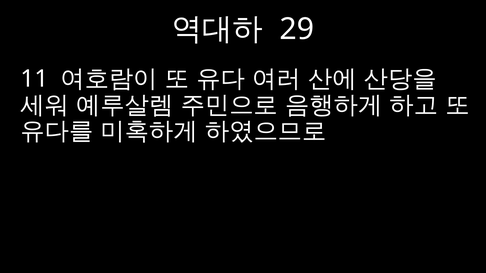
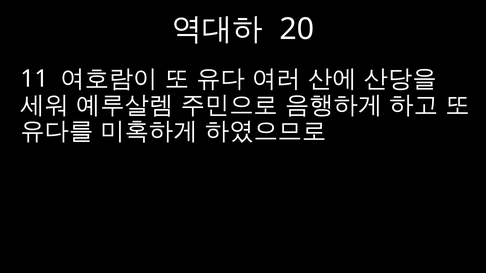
29: 29 -> 20
